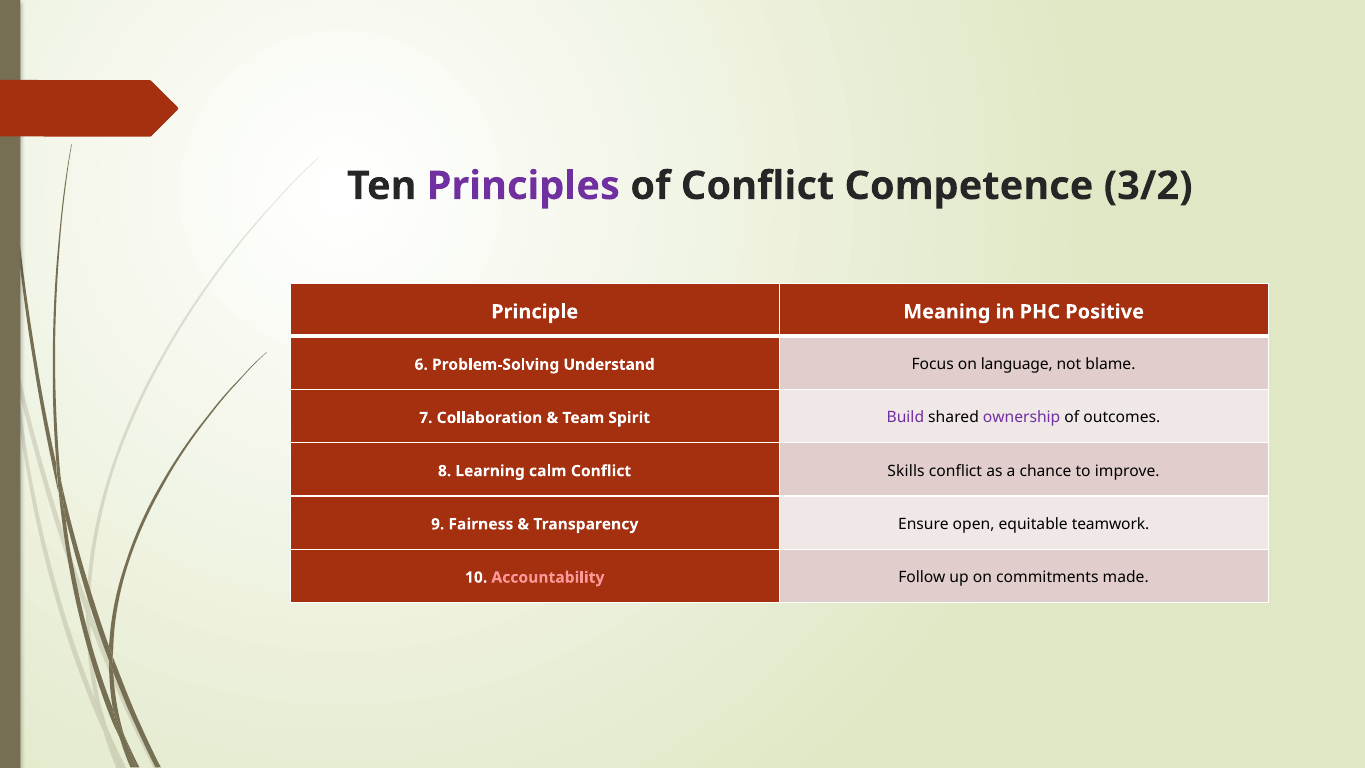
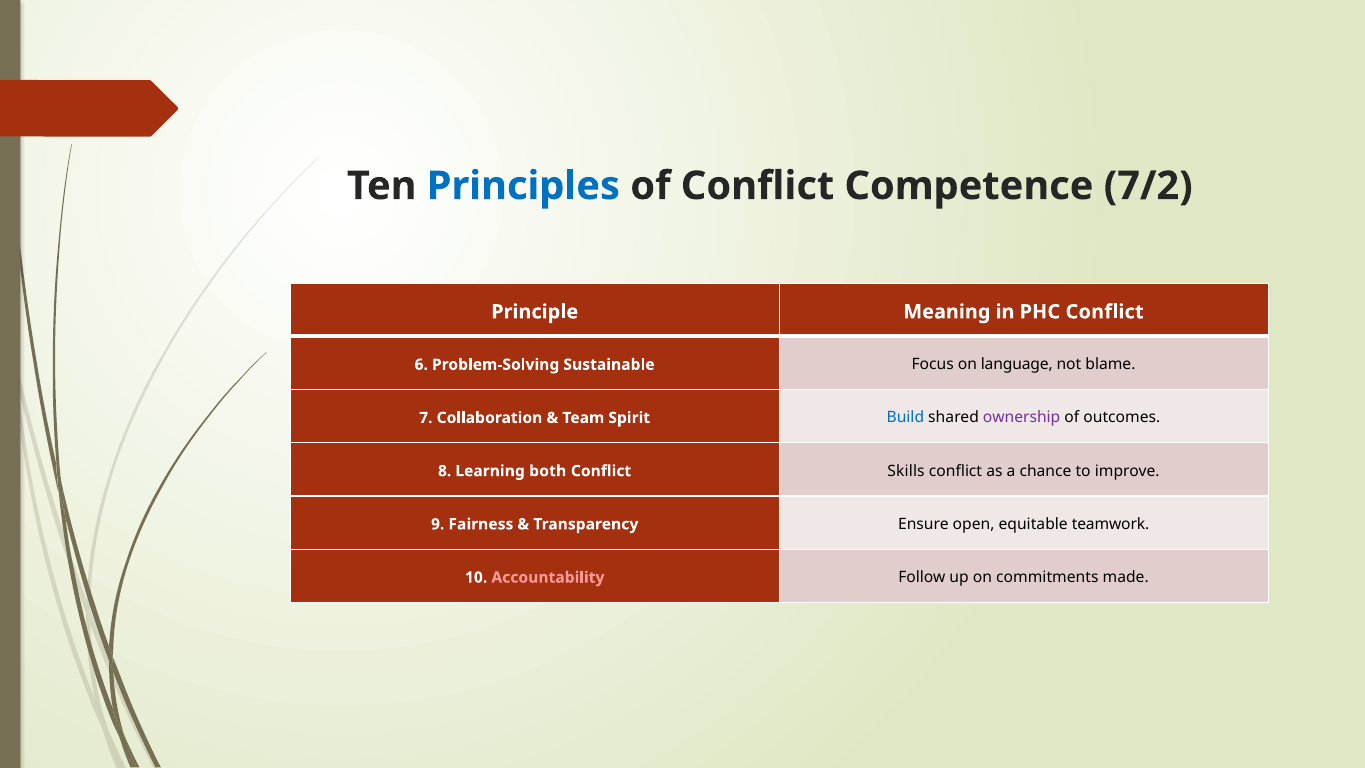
Principles colour: purple -> blue
3/2: 3/2 -> 7/2
PHC Positive: Positive -> Conflict
Understand: Understand -> Sustainable
Build colour: purple -> blue
calm: calm -> both
